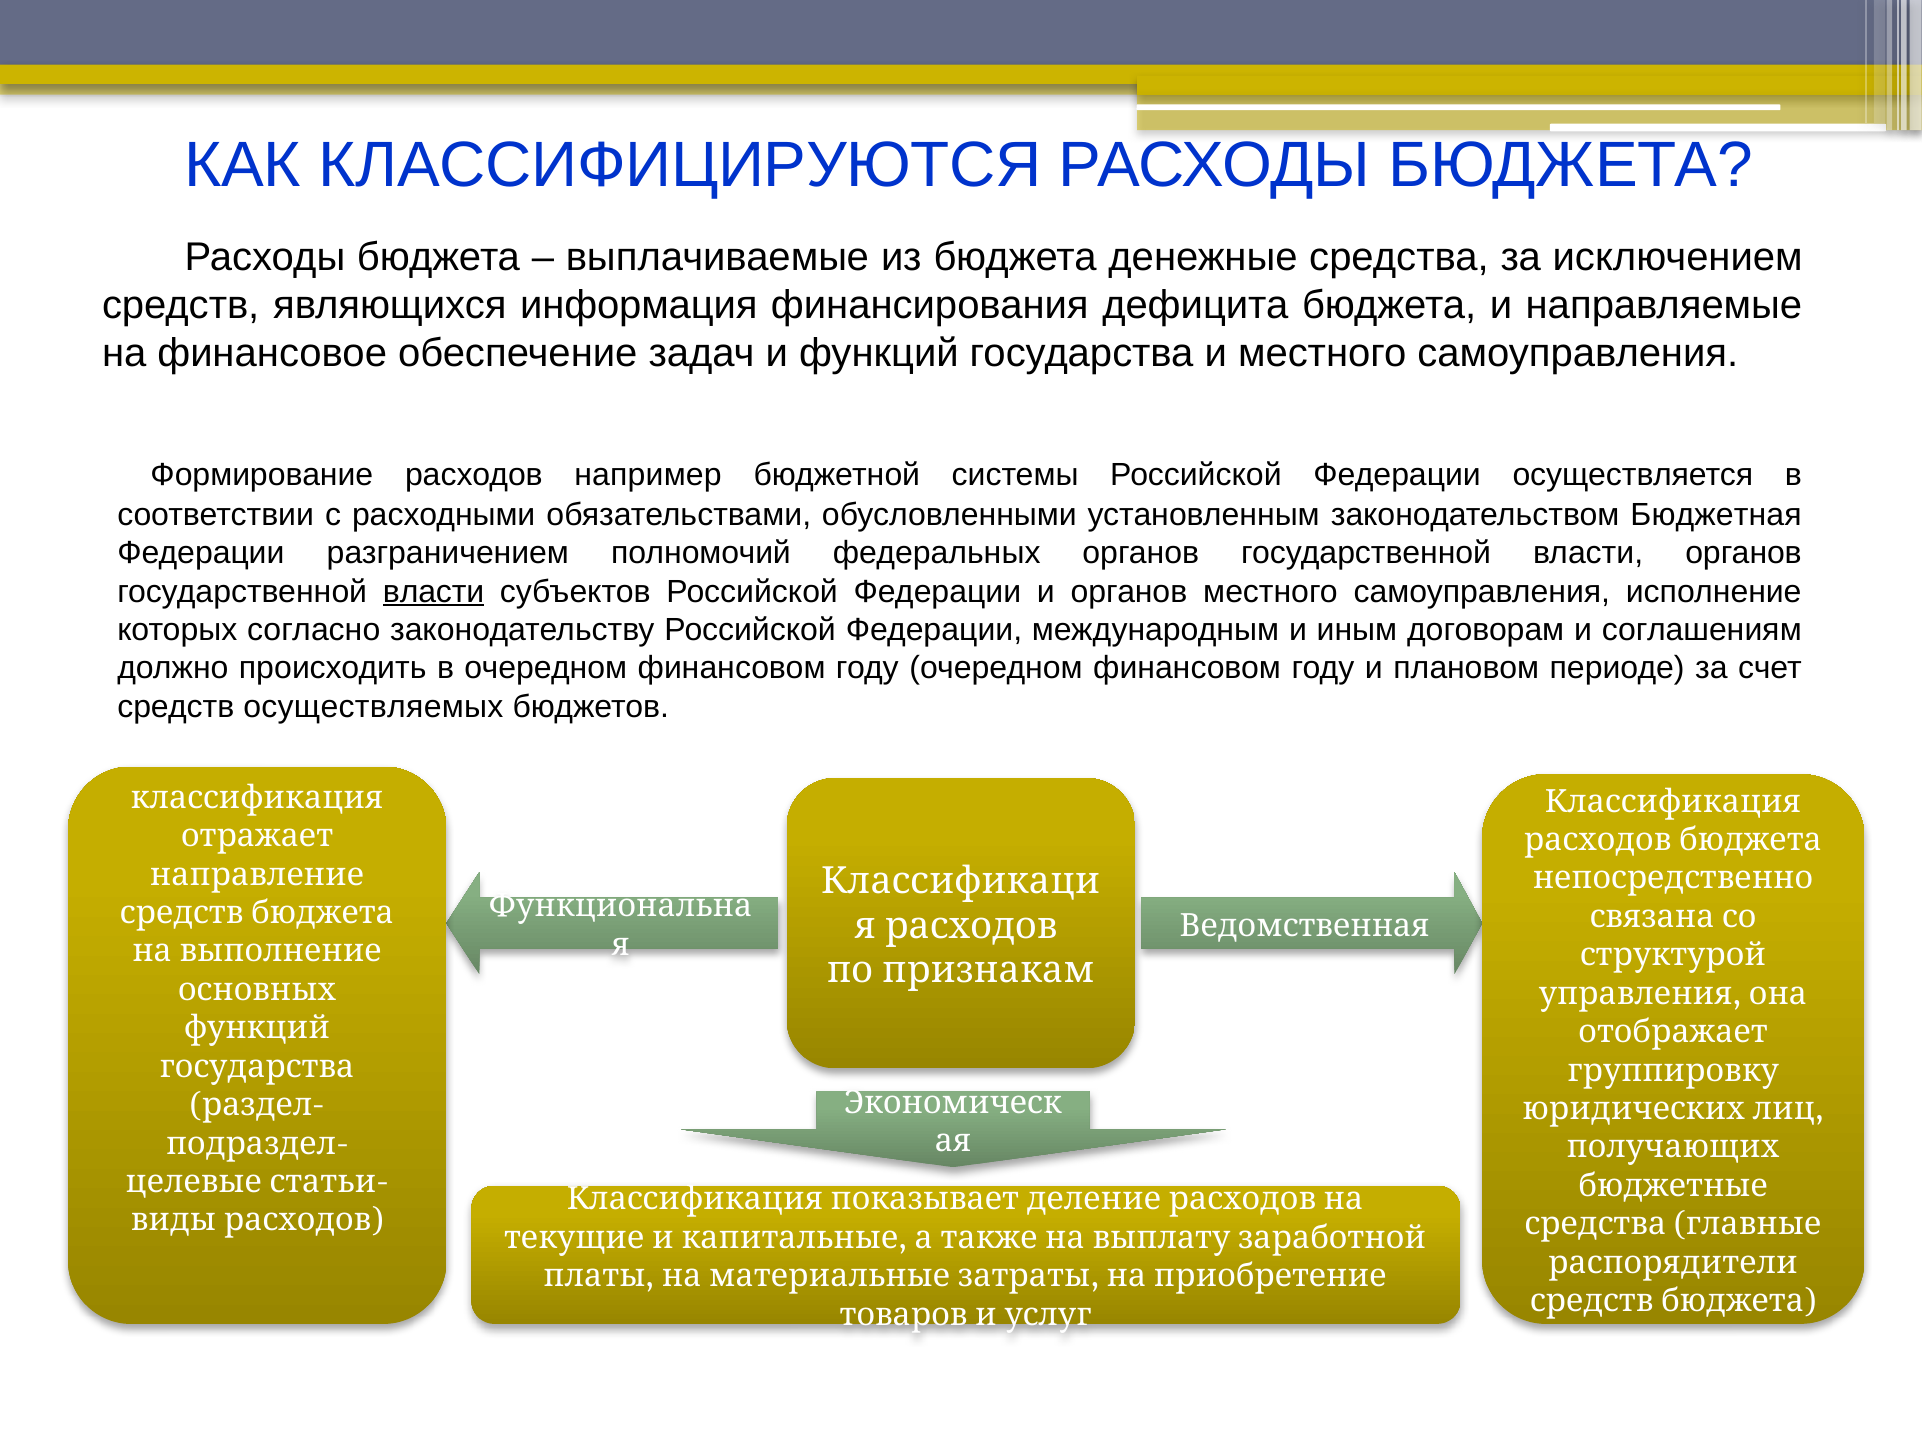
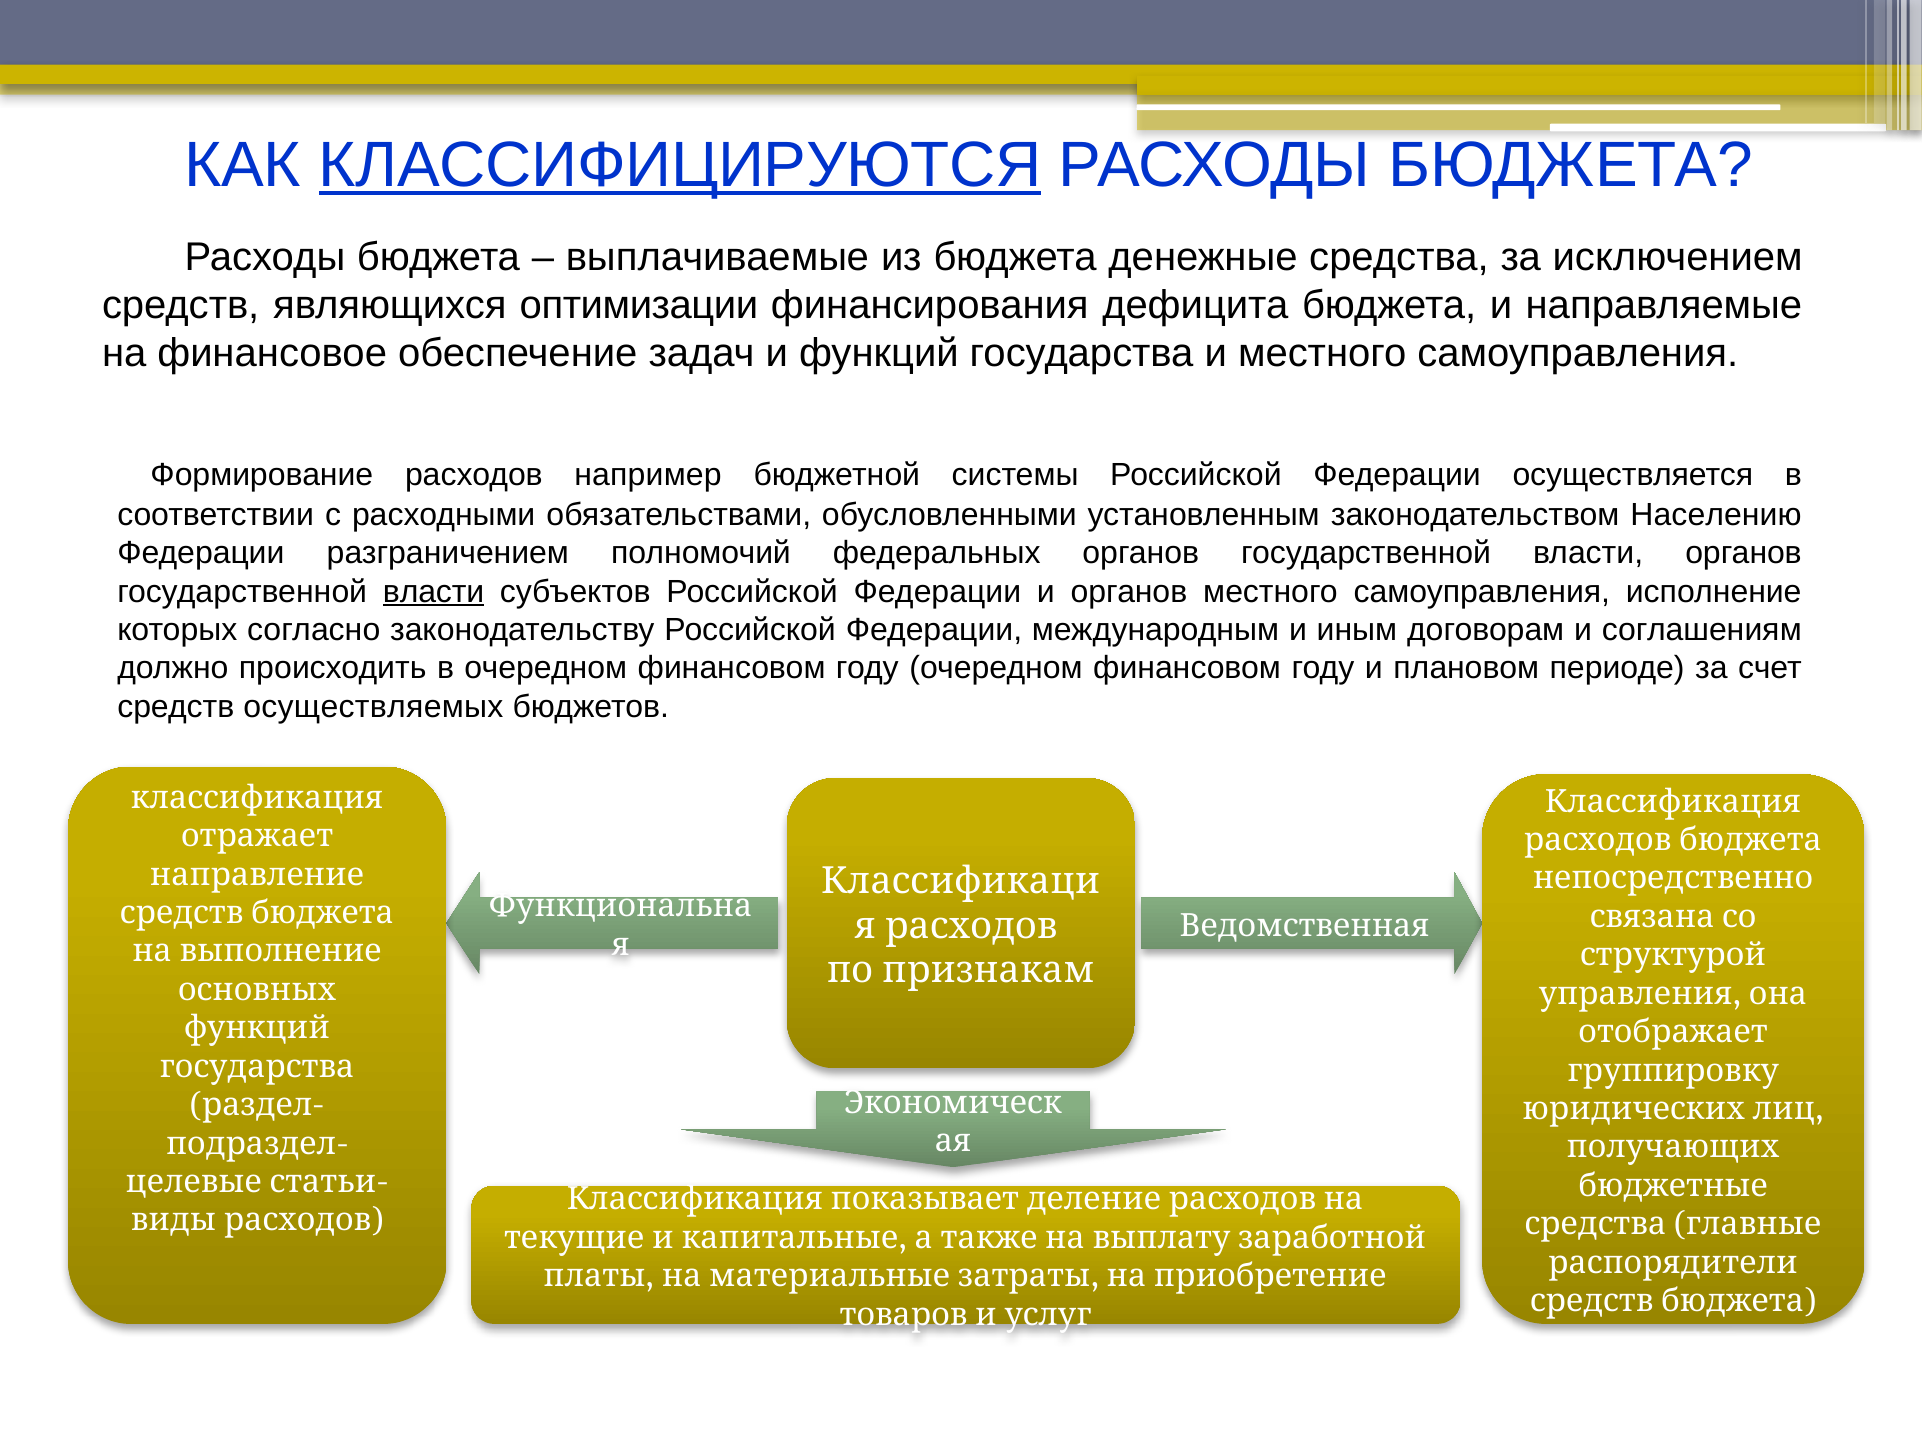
КЛАССИФИЦИРУЮТСЯ underline: none -> present
информация: информация -> оптимизации
Бюджетная: Бюджетная -> Населению
